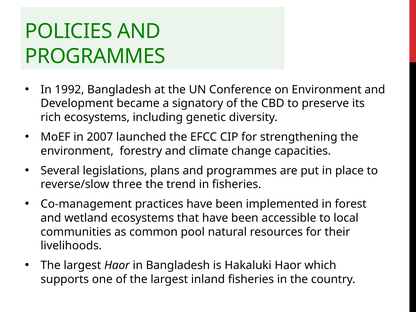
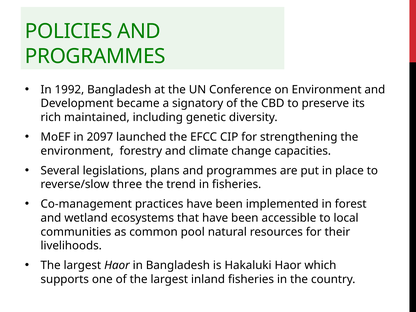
rich ecosystems: ecosystems -> maintained
2007: 2007 -> 2097
